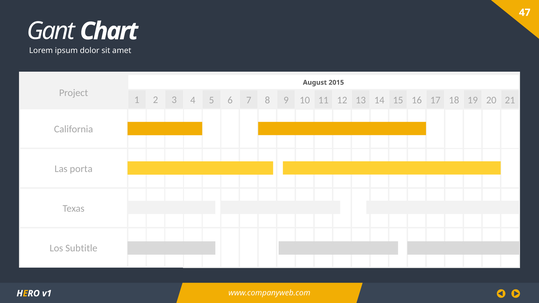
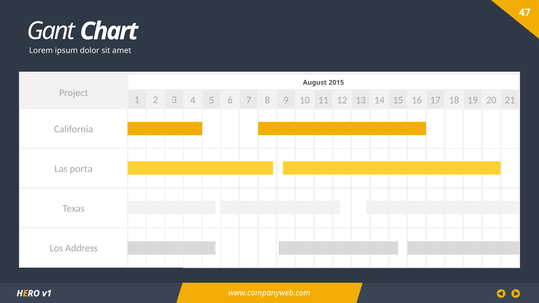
Subtitle: Subtitle -> Address
